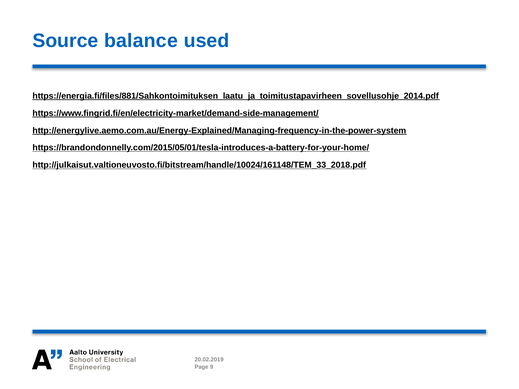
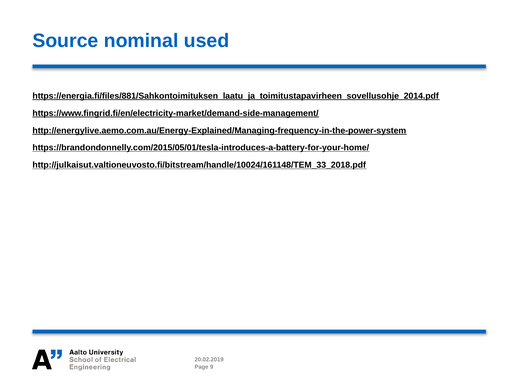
balance: balance -> nominal
